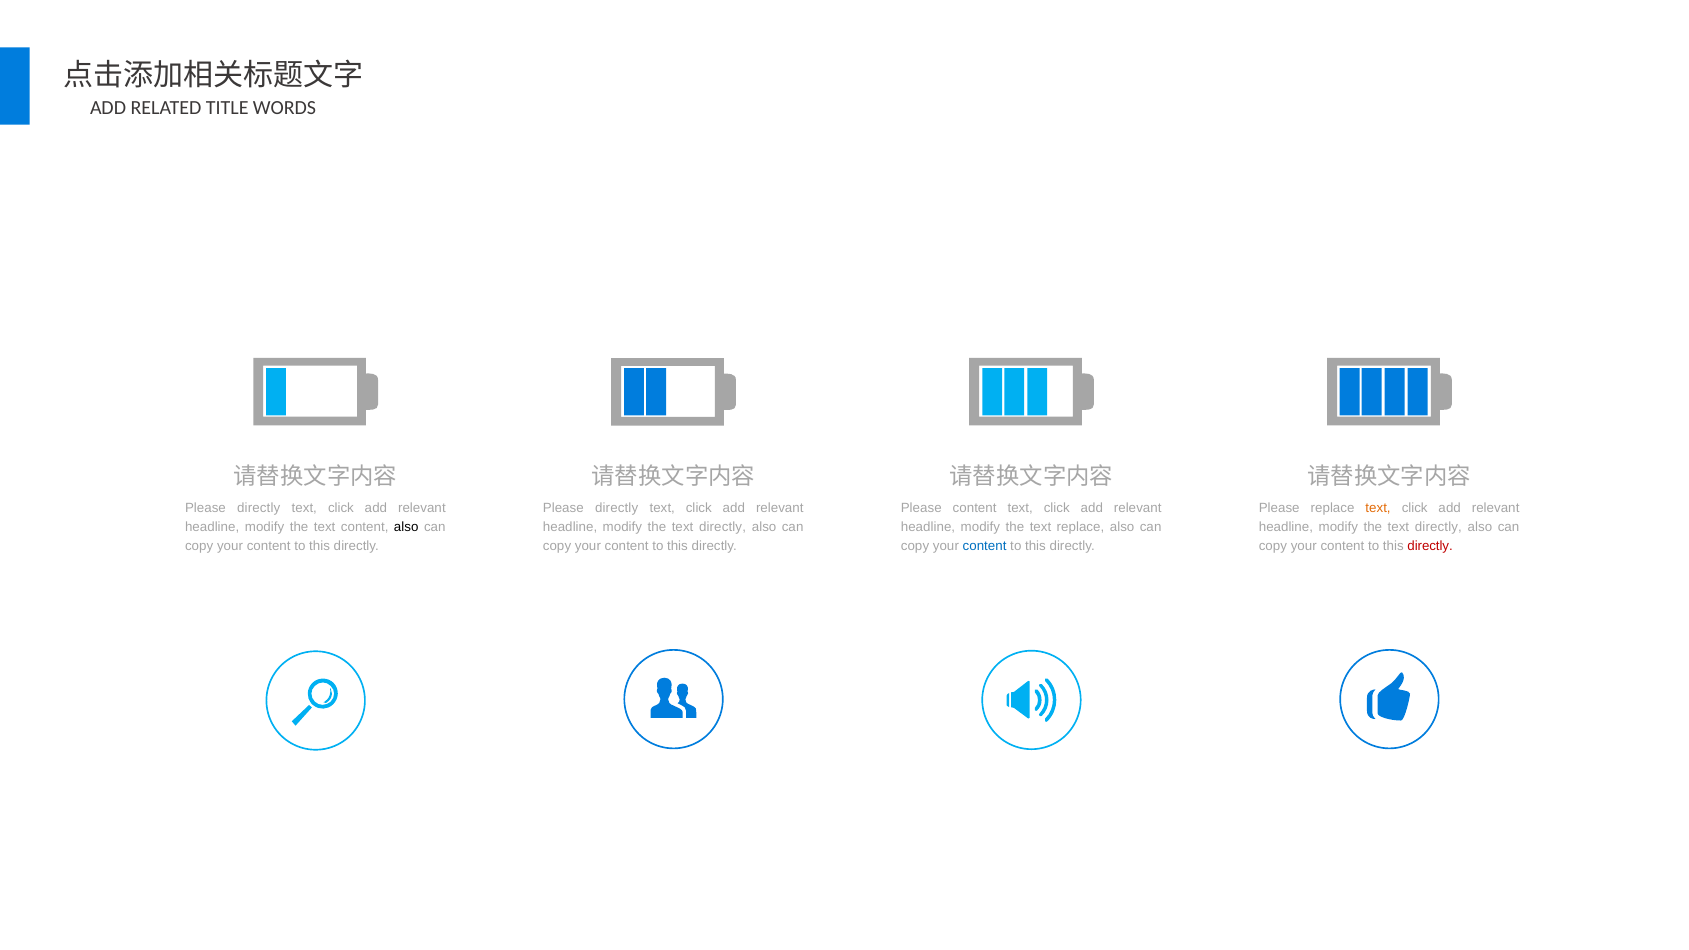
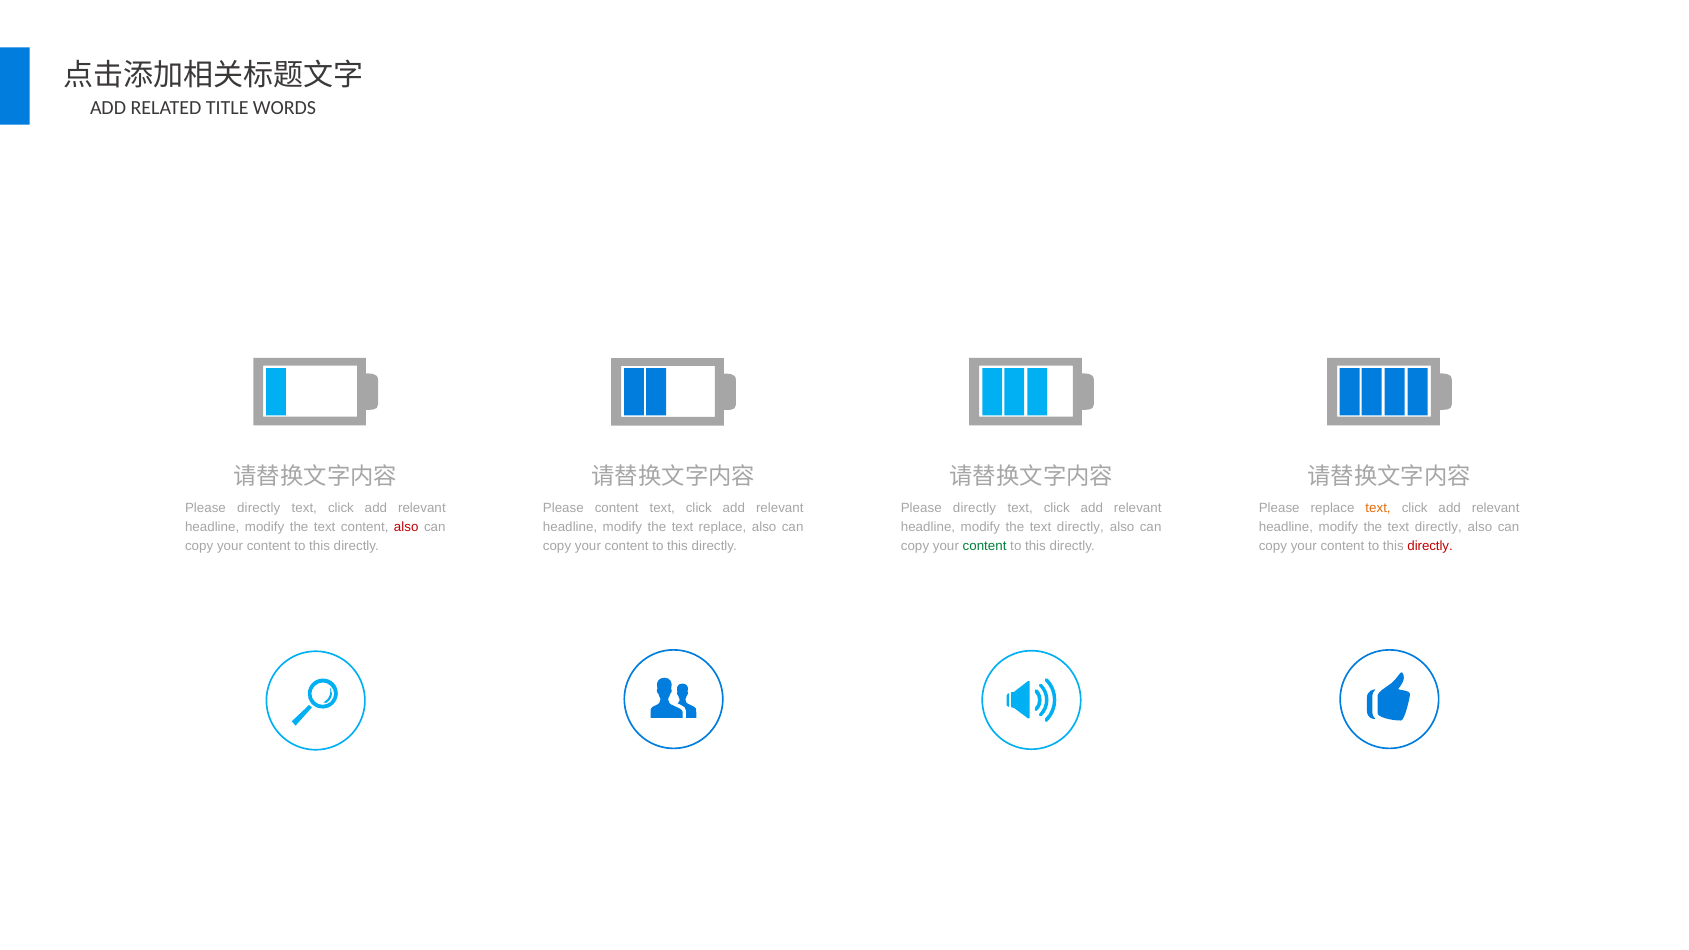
directly at (617, 508): directly -> content
content at (975, 508): content -> directly
also at (406, 527) colour: black -> red
directly at (722, 527): directly -> replace
replace at (1080, 527): replace -> directly
content at (985, 546) colour: blue -> green
